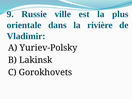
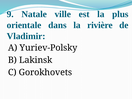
Russie: Russie -> Natale
